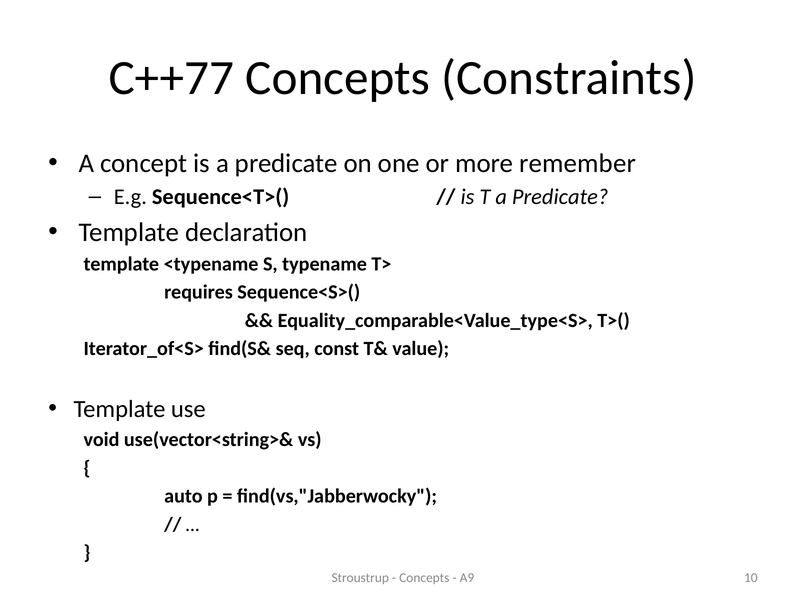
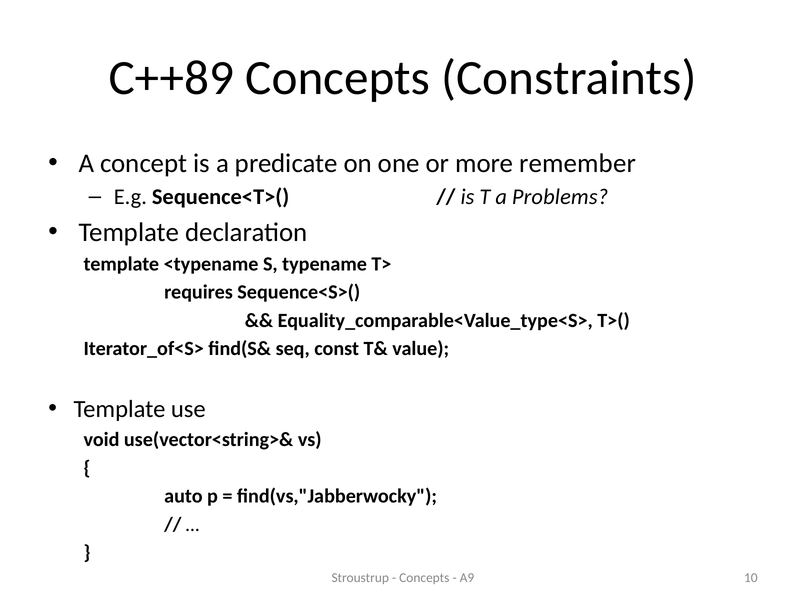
C++77: C++77 -> C++89
T a Predicate: Predicate -> Problems
